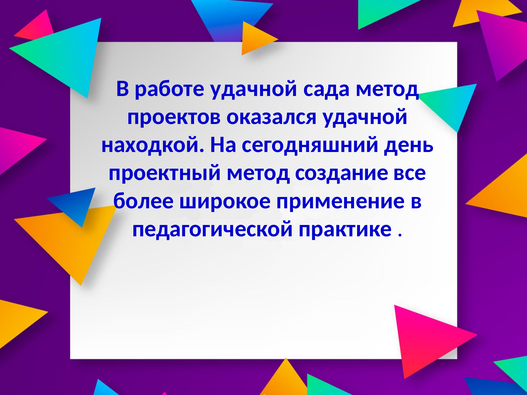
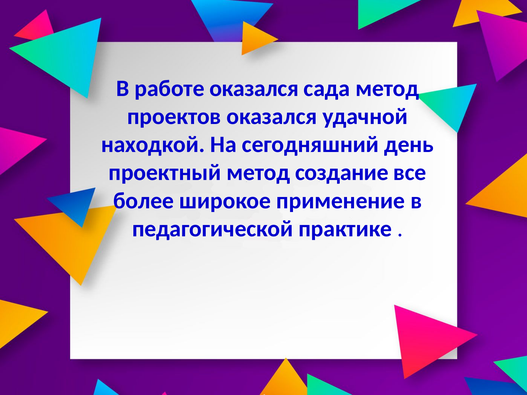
работе удачной: удачной -> оказался
